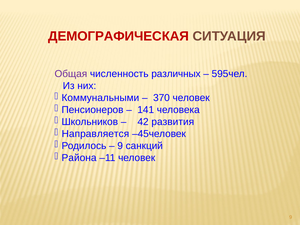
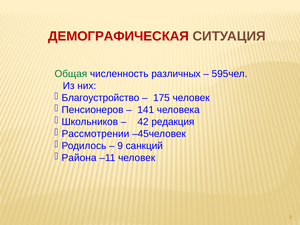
Общая colour: purple -> green
Коммунальными: Коммунальными -> Благоустройство
370: 370 -> 175
развития: развития -> редакция
Направляется: Направляется -> Рассмотрении
